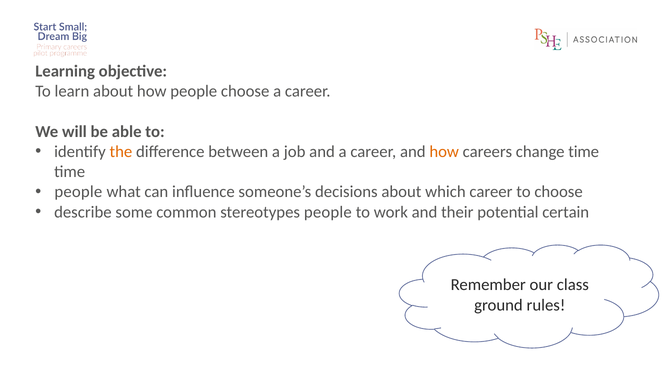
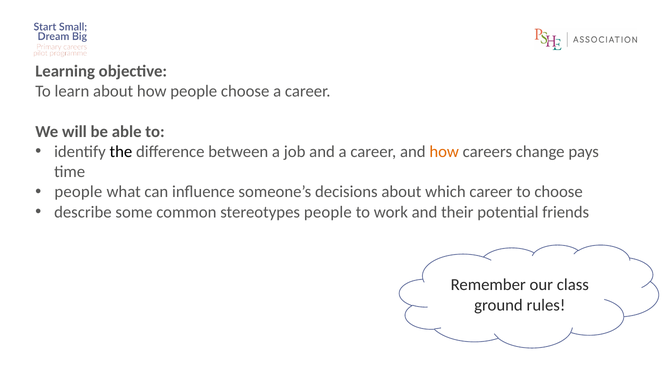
the colour: orange -> black
change time: time -> pays
certain: certain -> friends
